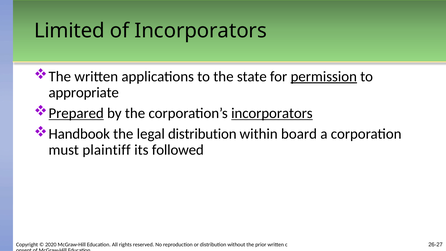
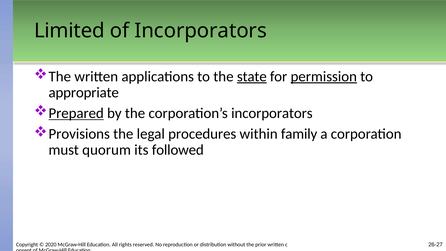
state underline: none -> present
incorporators at (272, 113) underline: present -> none
Handbook: Handbook -> Provisions
legal distribution: distribution -> procedures
board: board -> family
plaintiff: plaintiff -> quorum
